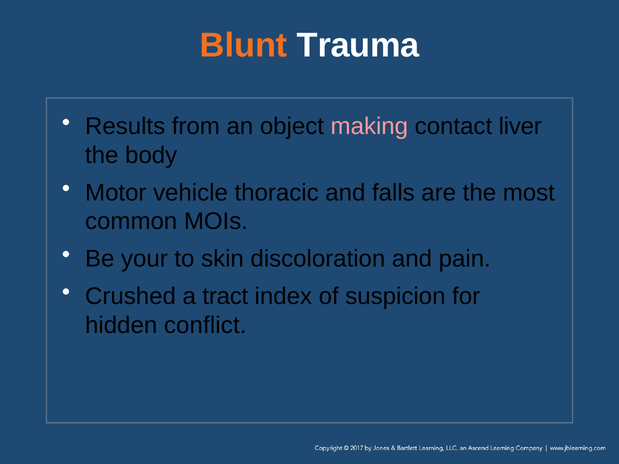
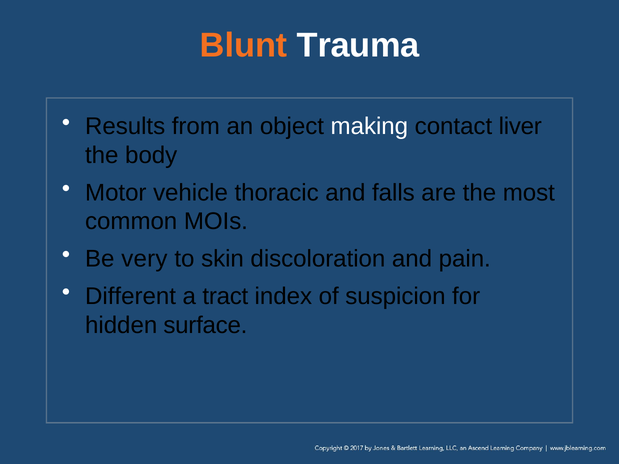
making colour: pink -> white
your: your -> very
Crushed: Crushed -> Different
conflict: conflict -> surface
